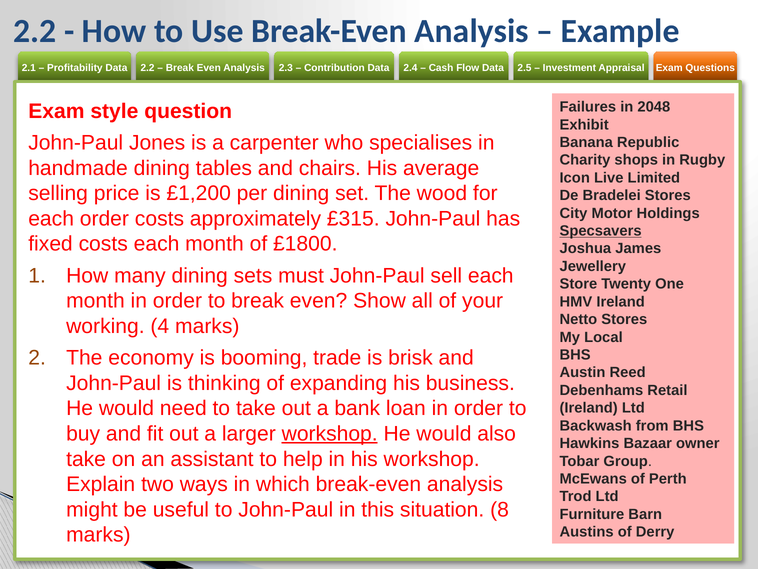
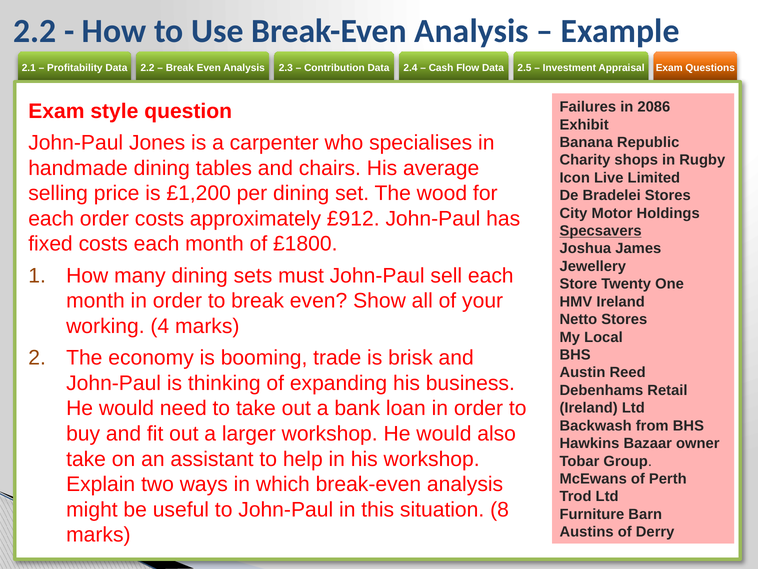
2048: 2048 -> 2086
£315: £315 -> £912
workshop at (330, 433) underline: present -> none
